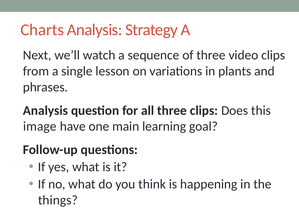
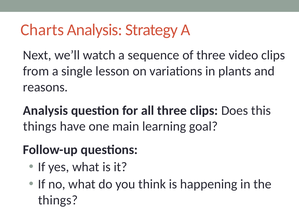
phrases: phrases -> reasons
image at (40, 127): image -> things
